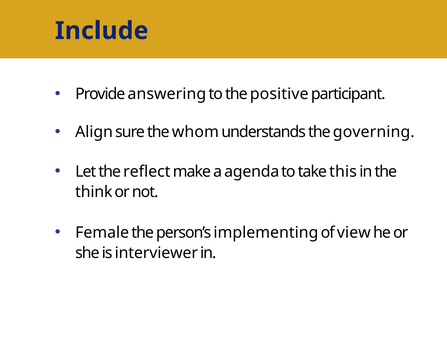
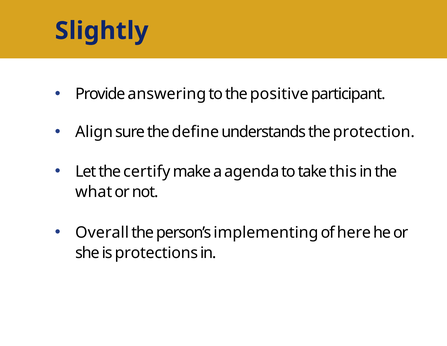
Include: Include -> Slightly
whom: whom -> define
governing: governing -> protection
reflect: reflect -> certify
think: think -> what
Female: Female -> Overall
view: view -> here
interviewer: interviewer -> protections
